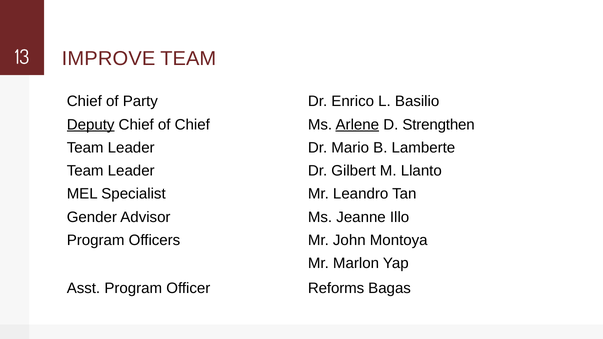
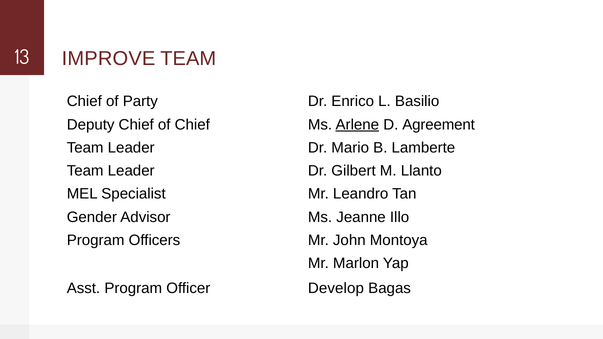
Deputy underline: present -> none
Strengthen: Strengthen -> Agreement
Reforms: Reforms -> Develop
